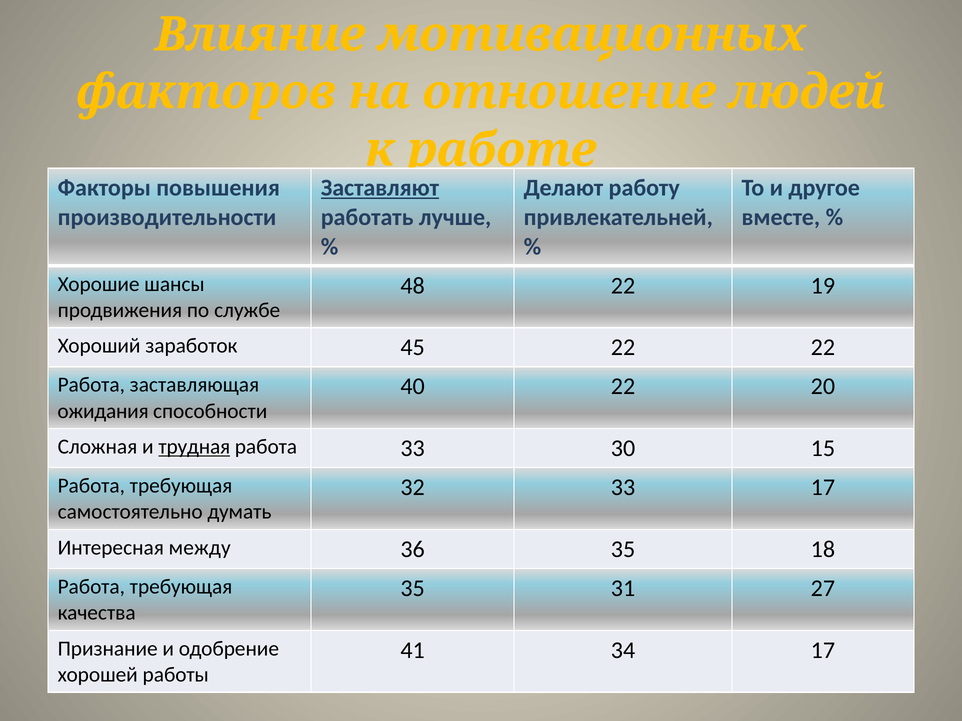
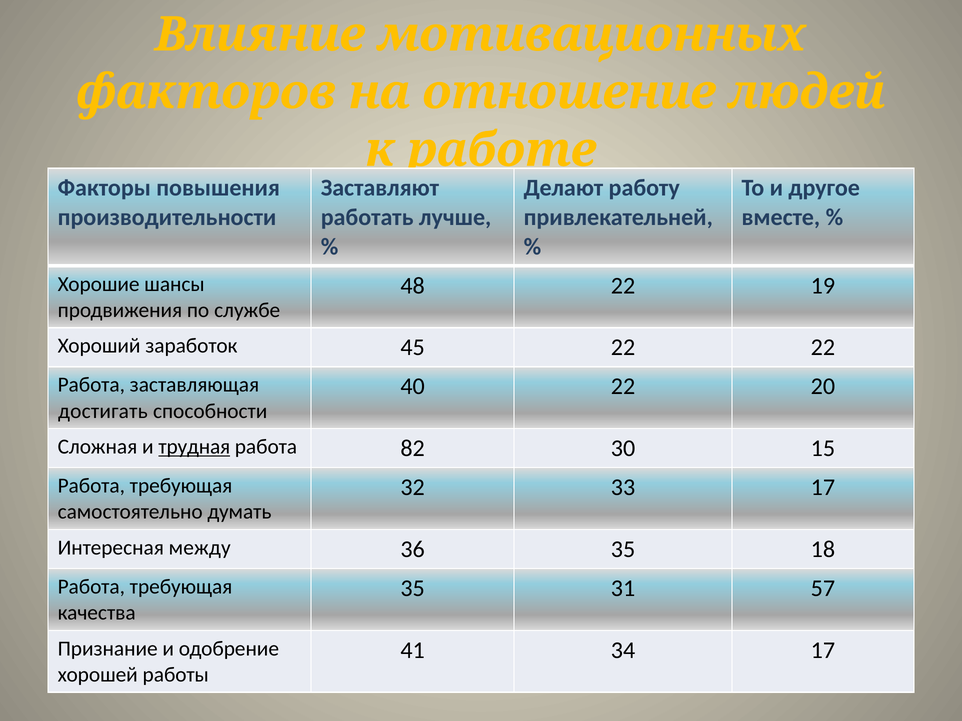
Заставляют underline: present -> none
ожидания: ожидания -> достигать
работа 33: 33 -> 82
27: 27 -> 57
